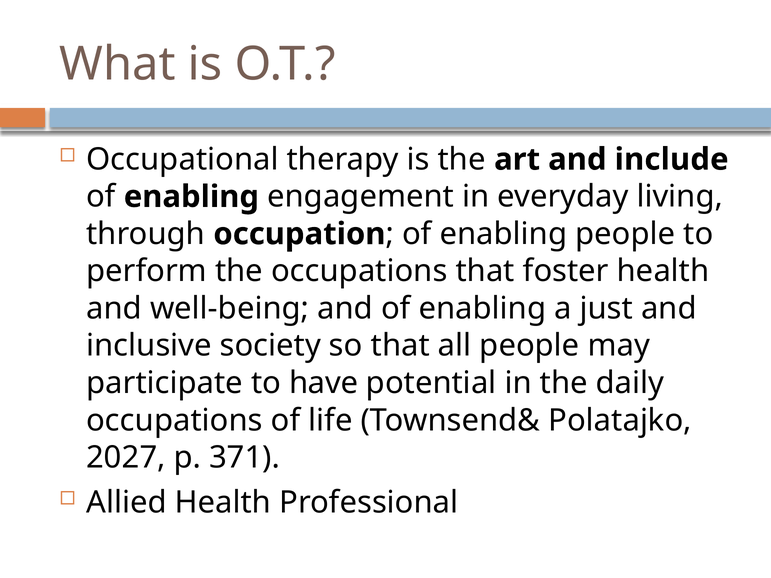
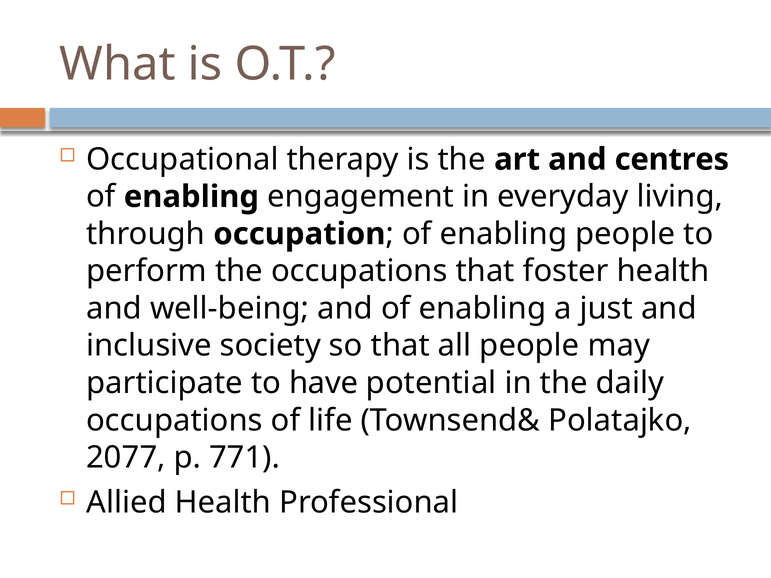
include: include -> centres
2027: 2027 -> 2077
371: 371 -> 771
